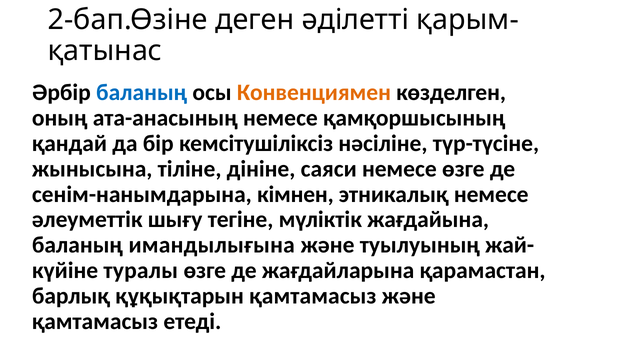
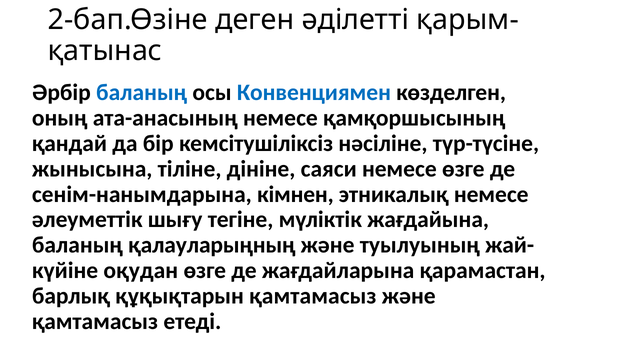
Конвенциямен colour: orange -> blue
имандылығына: имандылығына -> қалауларыңның
туралы: туралы -> оқудан
